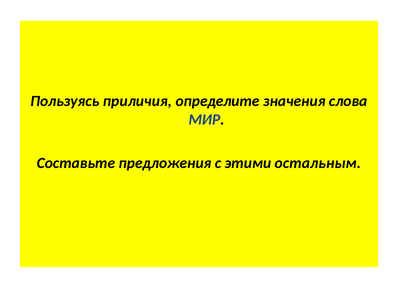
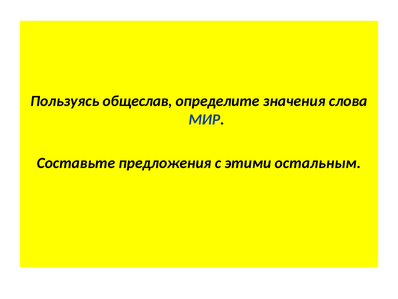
приличия: приличия -> общеслав
